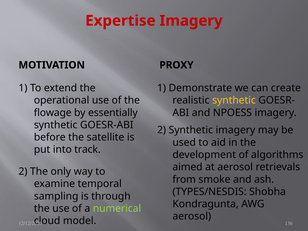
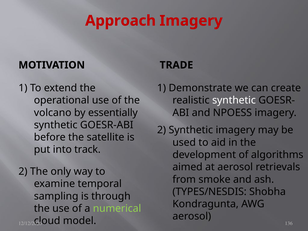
Expertise: Expertise -> Approach
PROXY: PROXY -> TRADE
synthetic at (234, 100) colour: yellow -> white
flowage: flowage -> volcano
